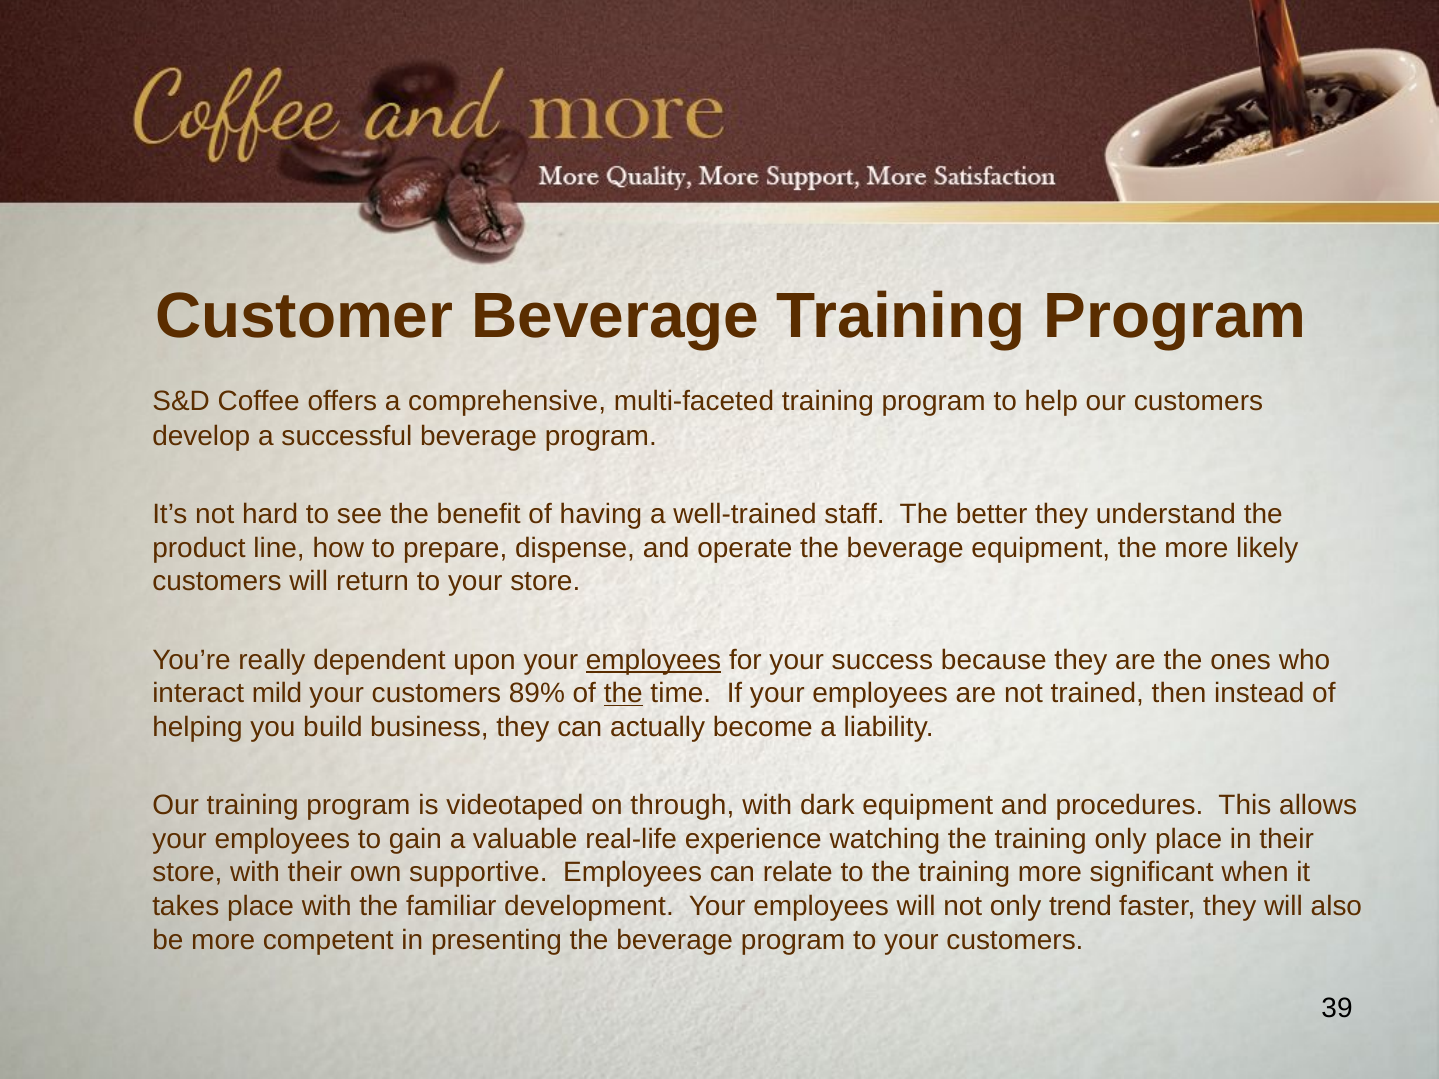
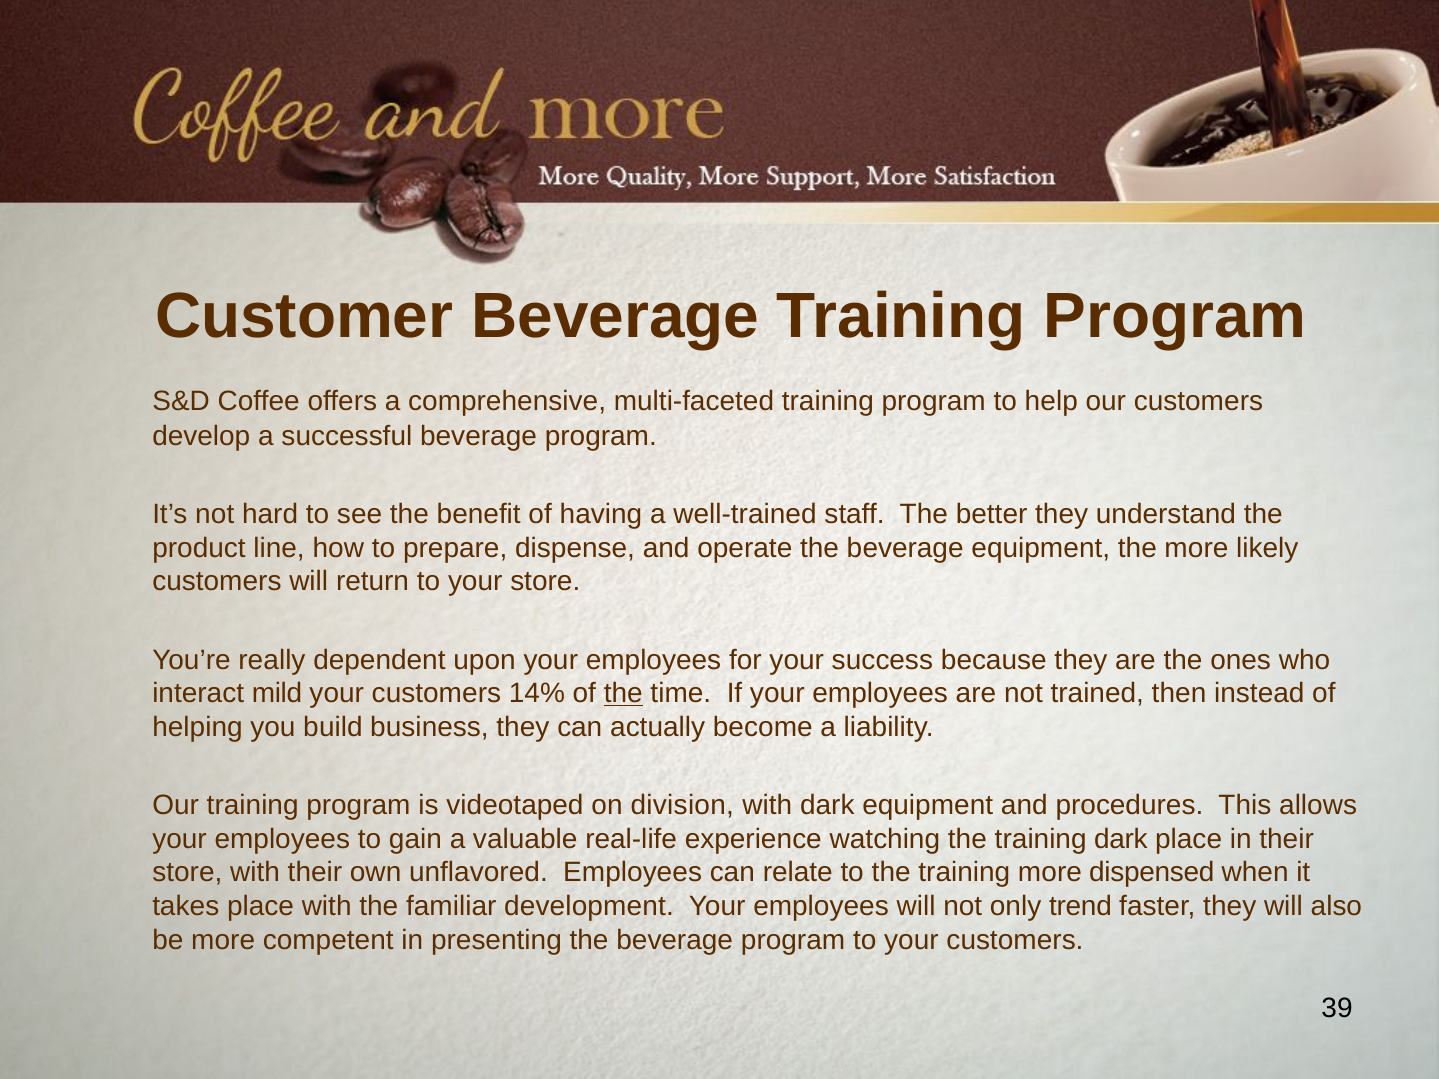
employees at (654, 660) underline: present -> none
89%: 89% -> 14%
through: through -> division
training only: only -> dark
supportive: supportive -> unflavored
significant: significant -> dispensed
